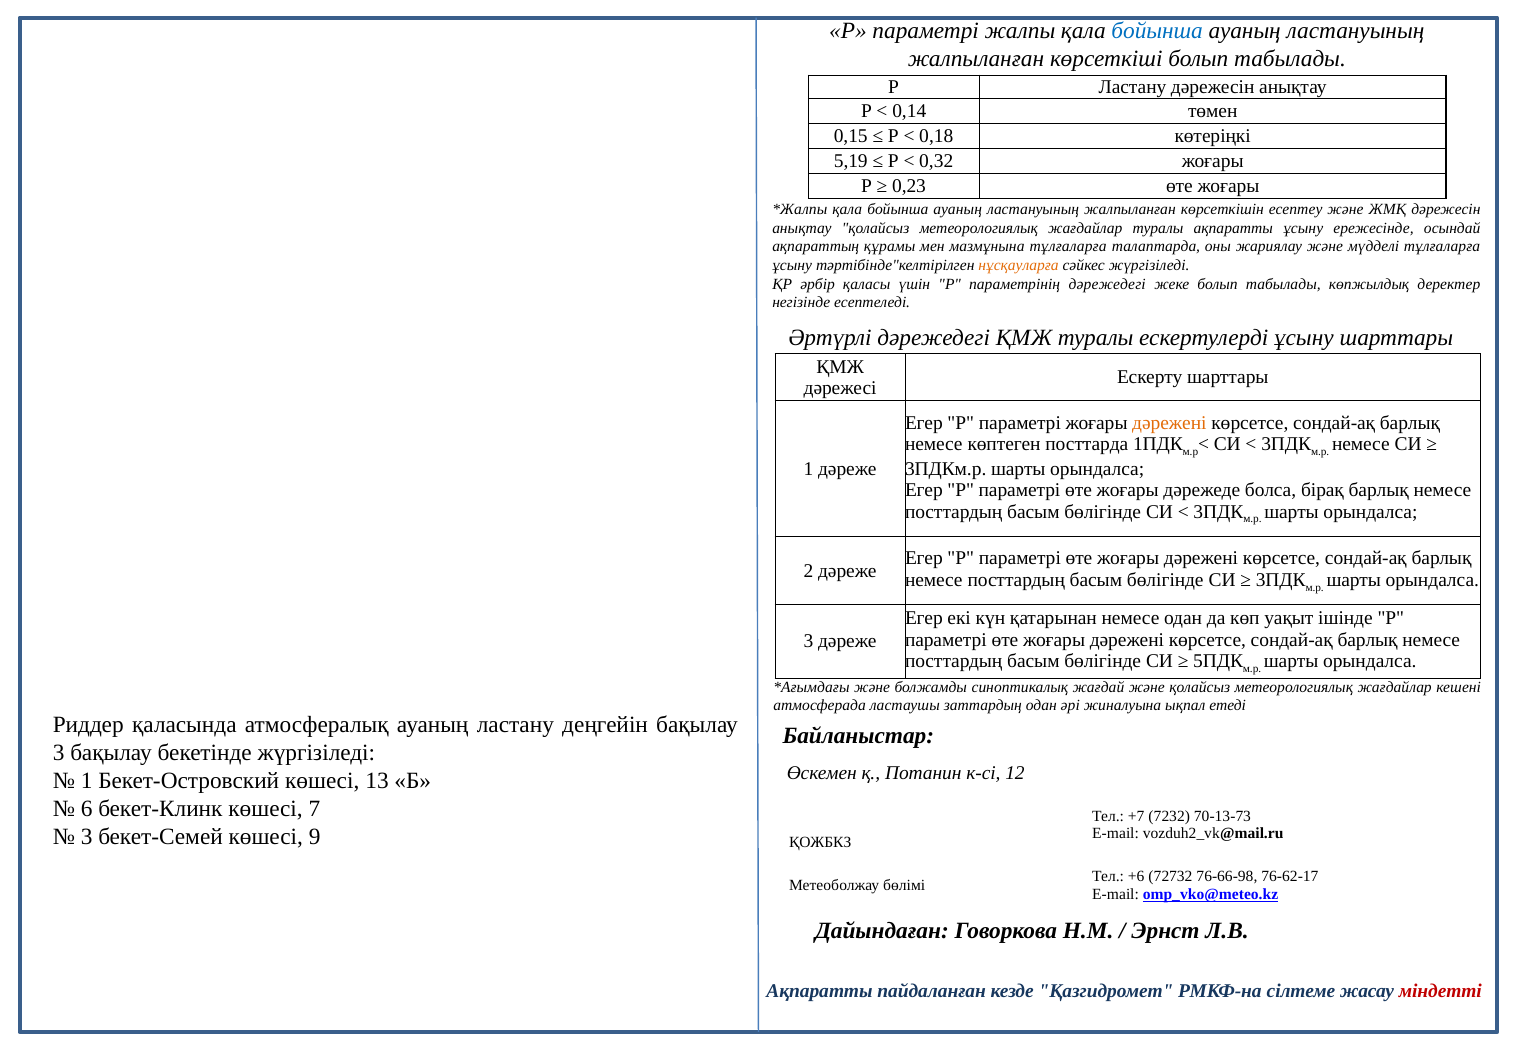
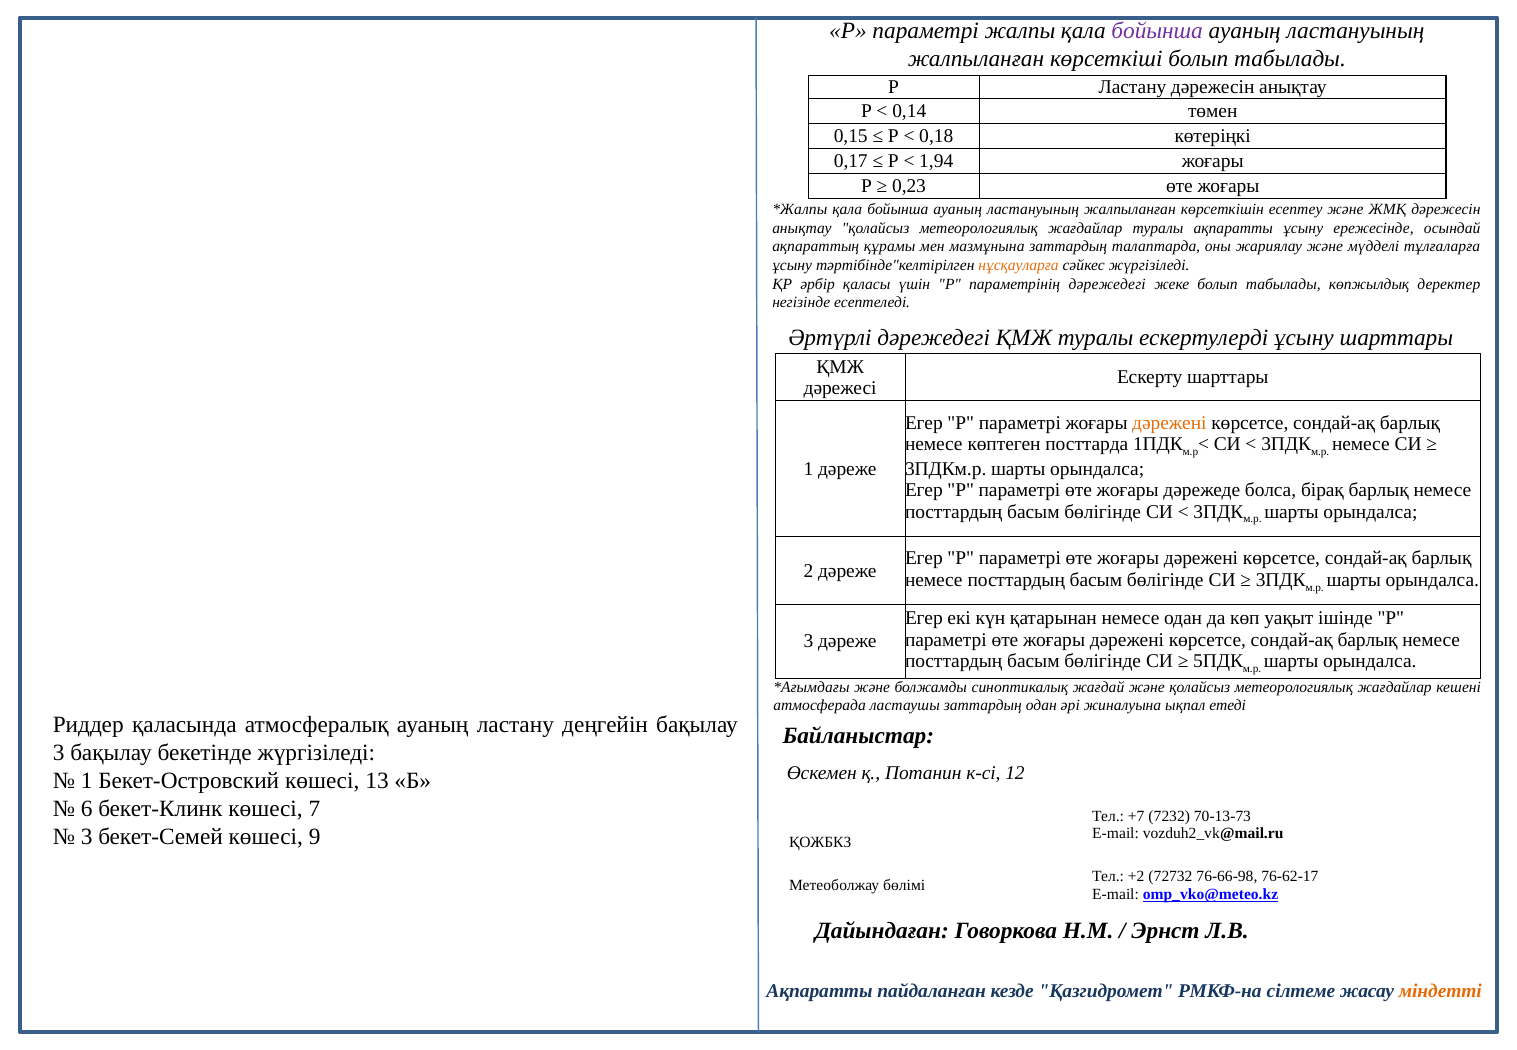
бойынша at (1157, 31) colour: blue -> purple
5,19: 5,19 -> 0,17
0,32: 0,32 -> 1,94
мазмұнына тұлғаларға: тұлғаларға -> заттардың
+6: +6 -> +2
міндетті colour: red -> orange
